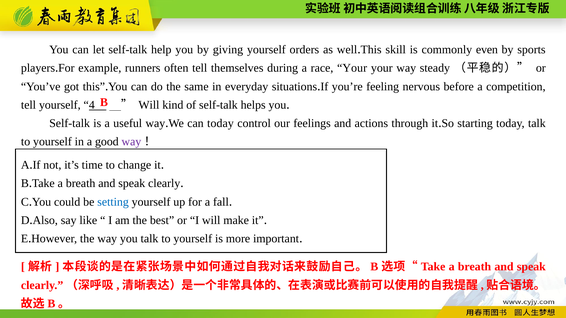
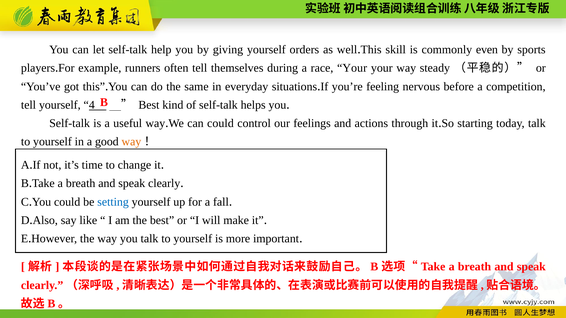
Will at (149, 105): Will -> Best
can today: today -> could
way at (131, 142) colour: purple -> orange
